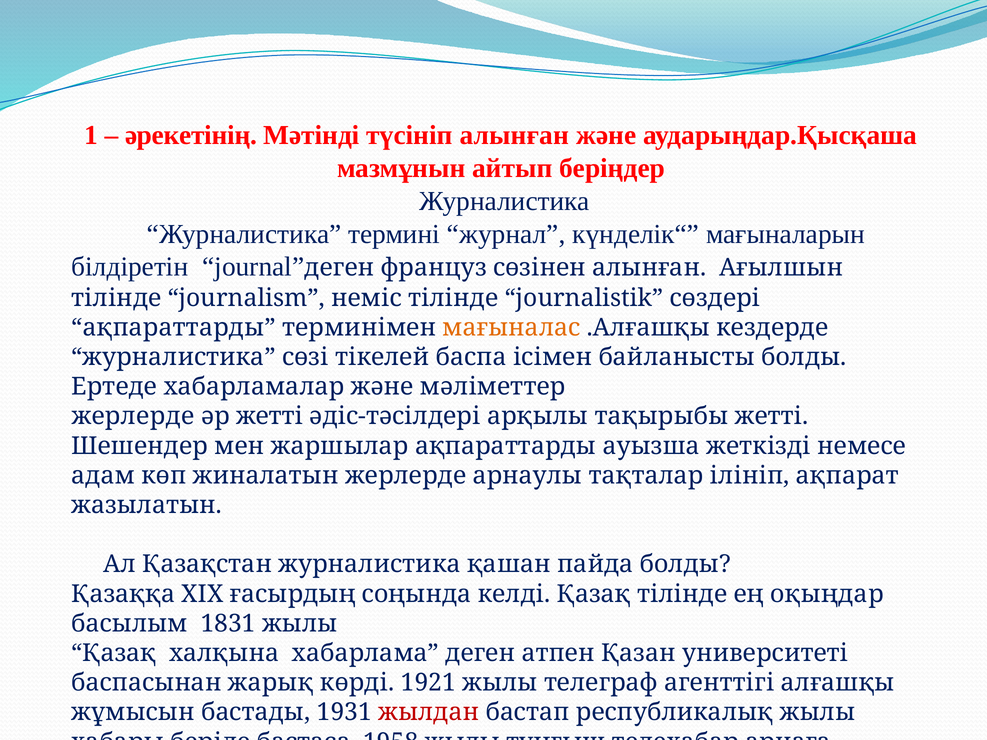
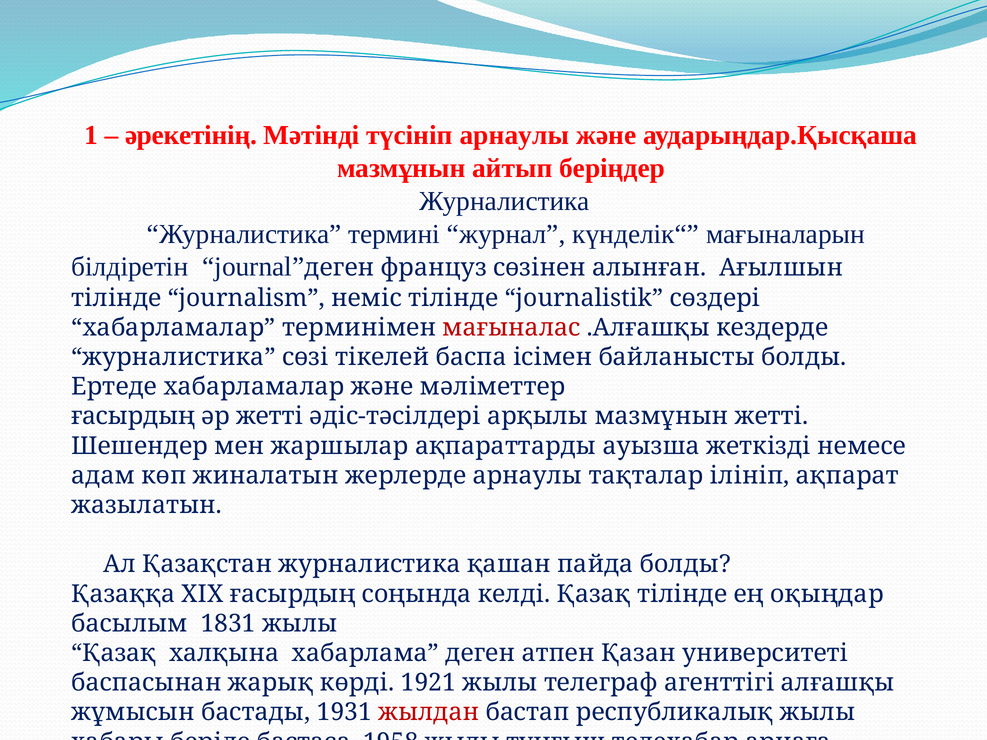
түсініп алынған: алынған -> арнаулы
ақпараттарды at (173, 328): ақпараттарды -> хабарламалар
мағыналас colour: orange -> red
жерлерде at (133, 417): жерлерде -> ғасырдың
арқылы тақырыбы: тақырыбы -> мазмұнын
